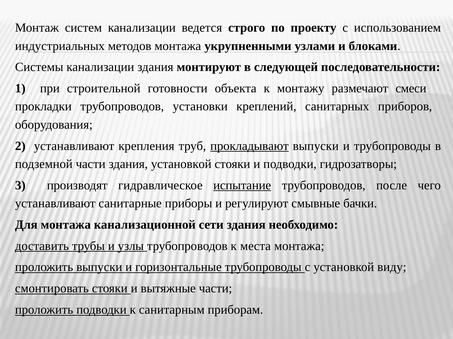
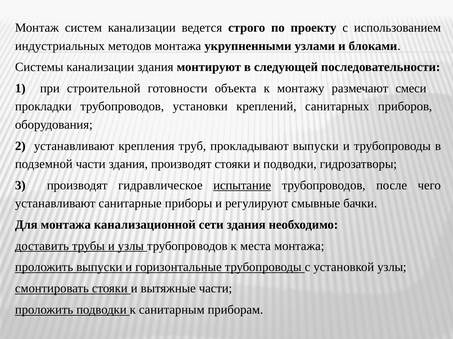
прокладывают underline: present -> none
здания установкой: установкой -> производят
установкой виду: виду -> узлы
